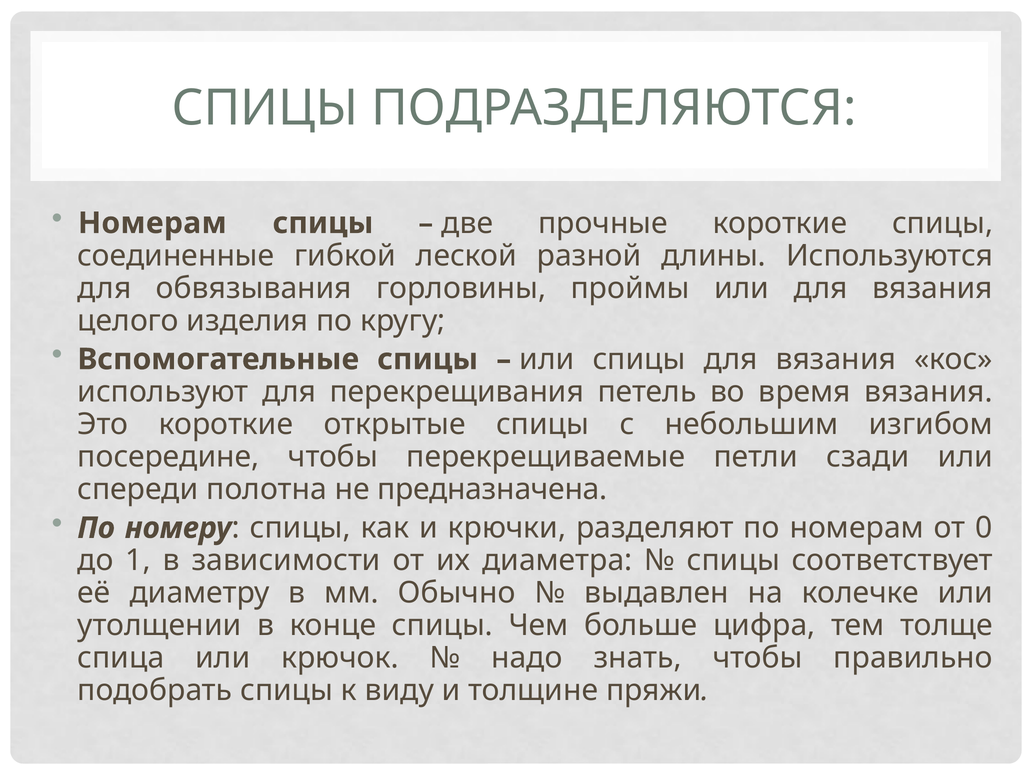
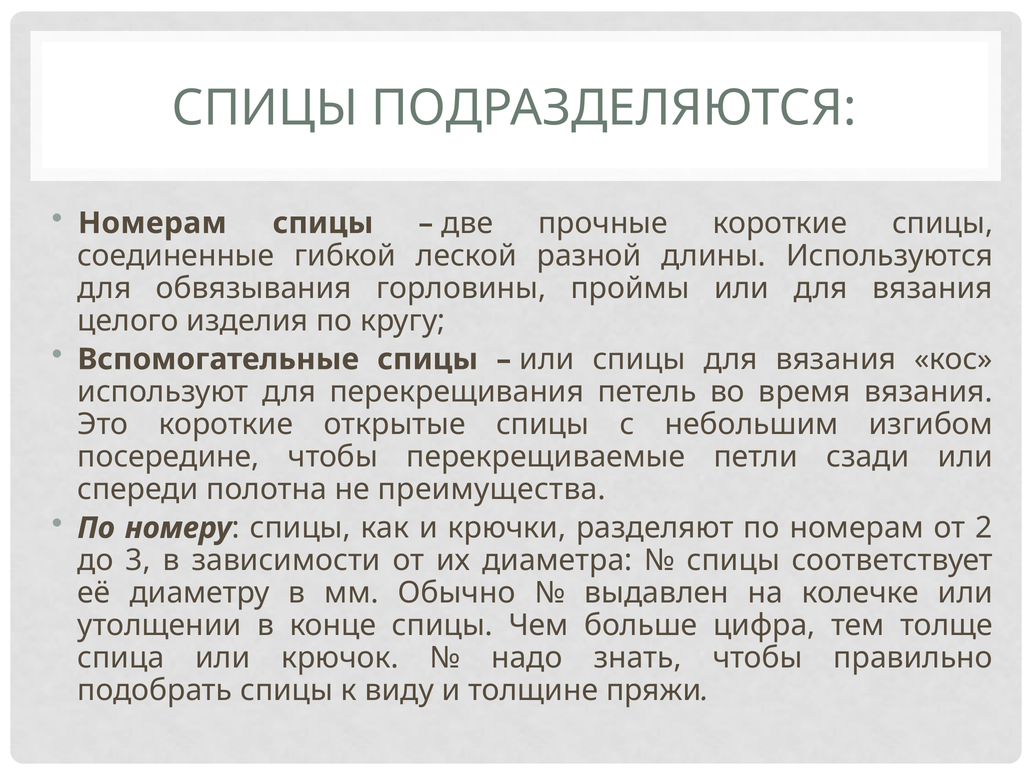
предназначена: предназначена -> преимущества
0: 0 -> 2
1: 1 -> 3
